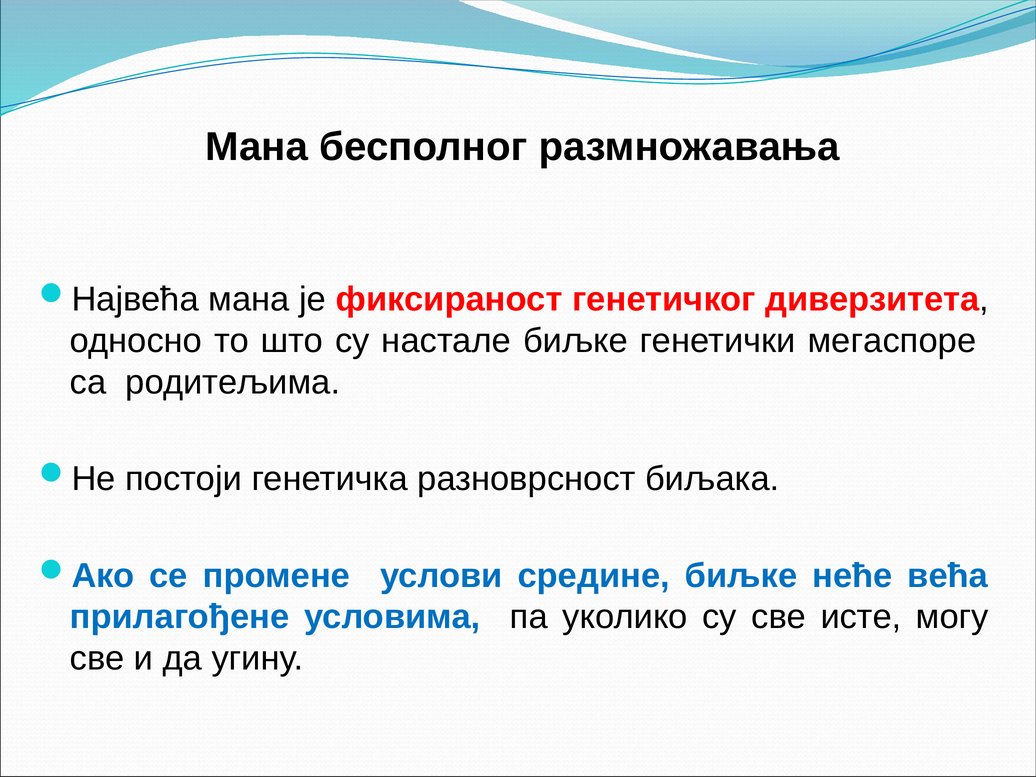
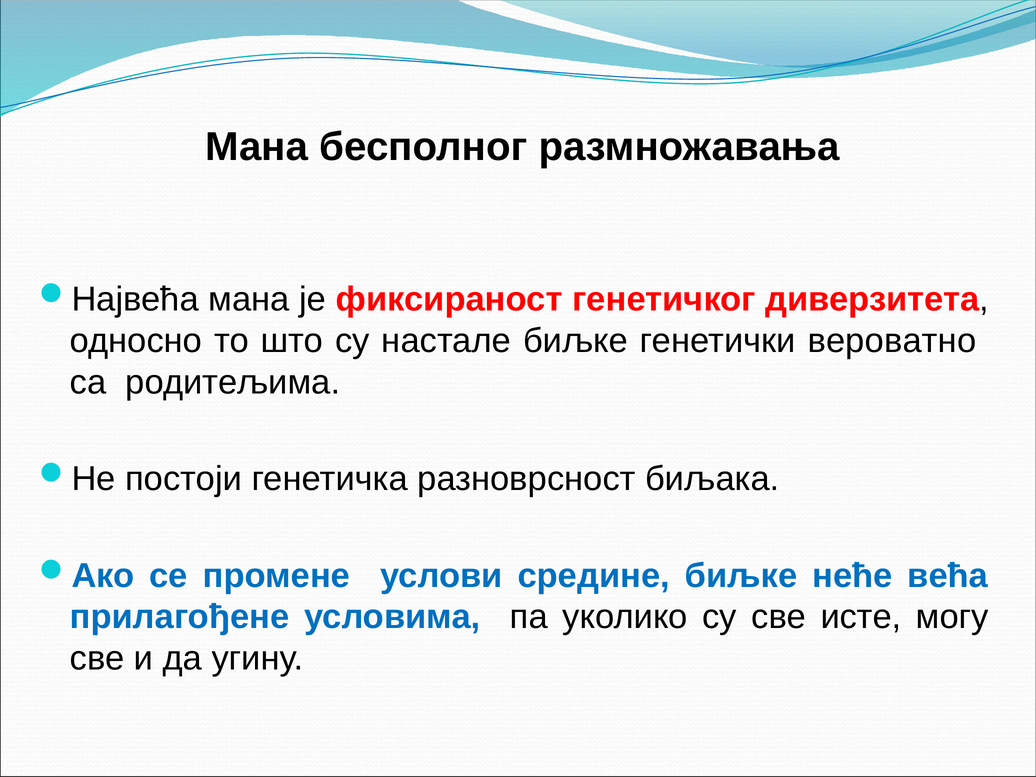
мегаспоре: мегаспоре -> вероватно
